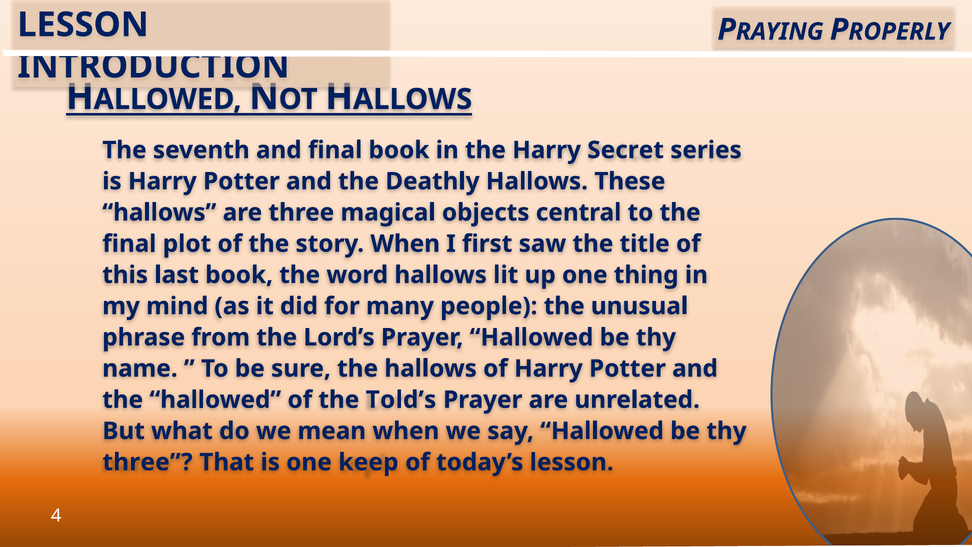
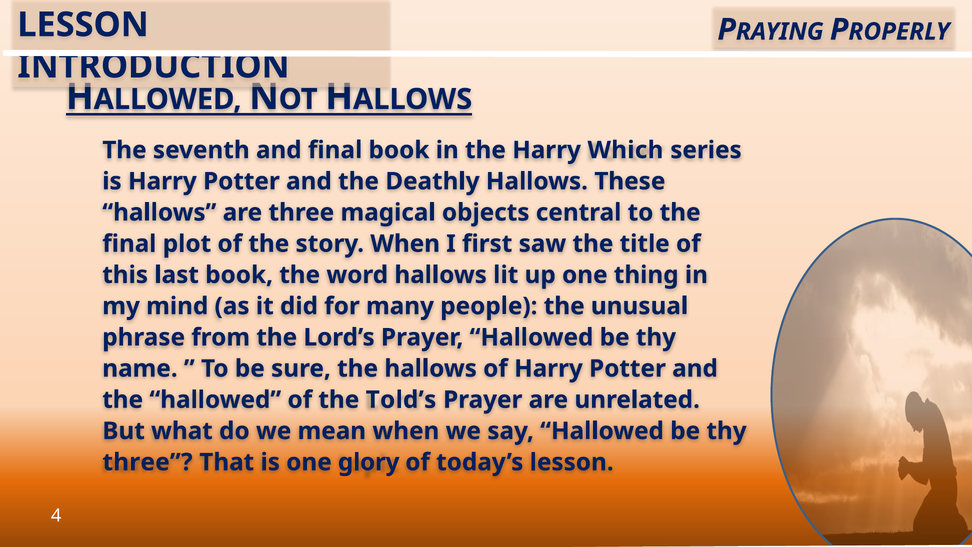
Secret: Secret -> Which
keep: keep -> glory
